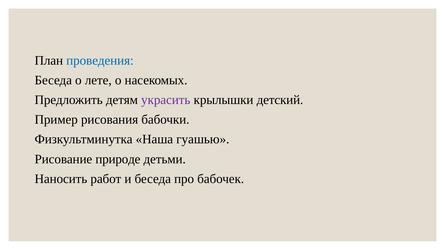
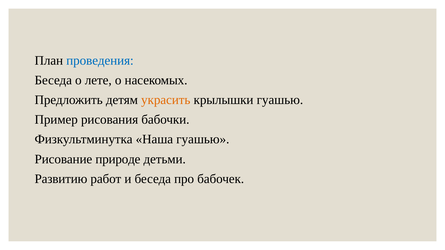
украсить colour: purple -> orange
крылышки детский: детский -> гуашью
Наносить: Наносить -> Развитию
